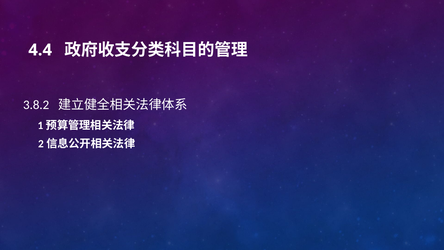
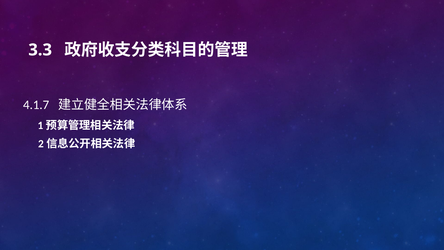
4.4: 4.4 -> 3.3
3.8.2: 3.8.2 -> 4.1.7
